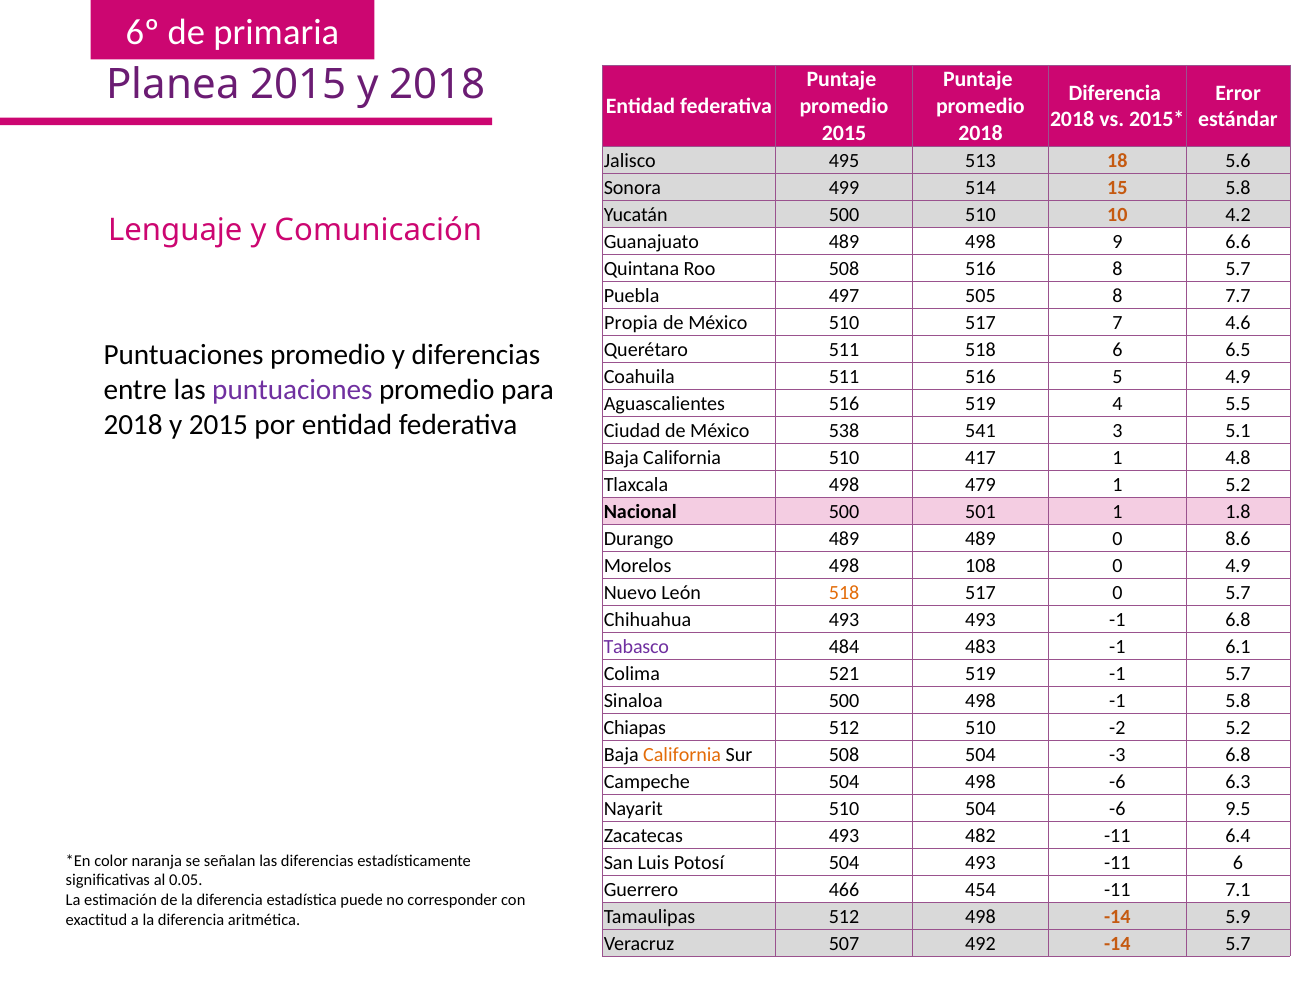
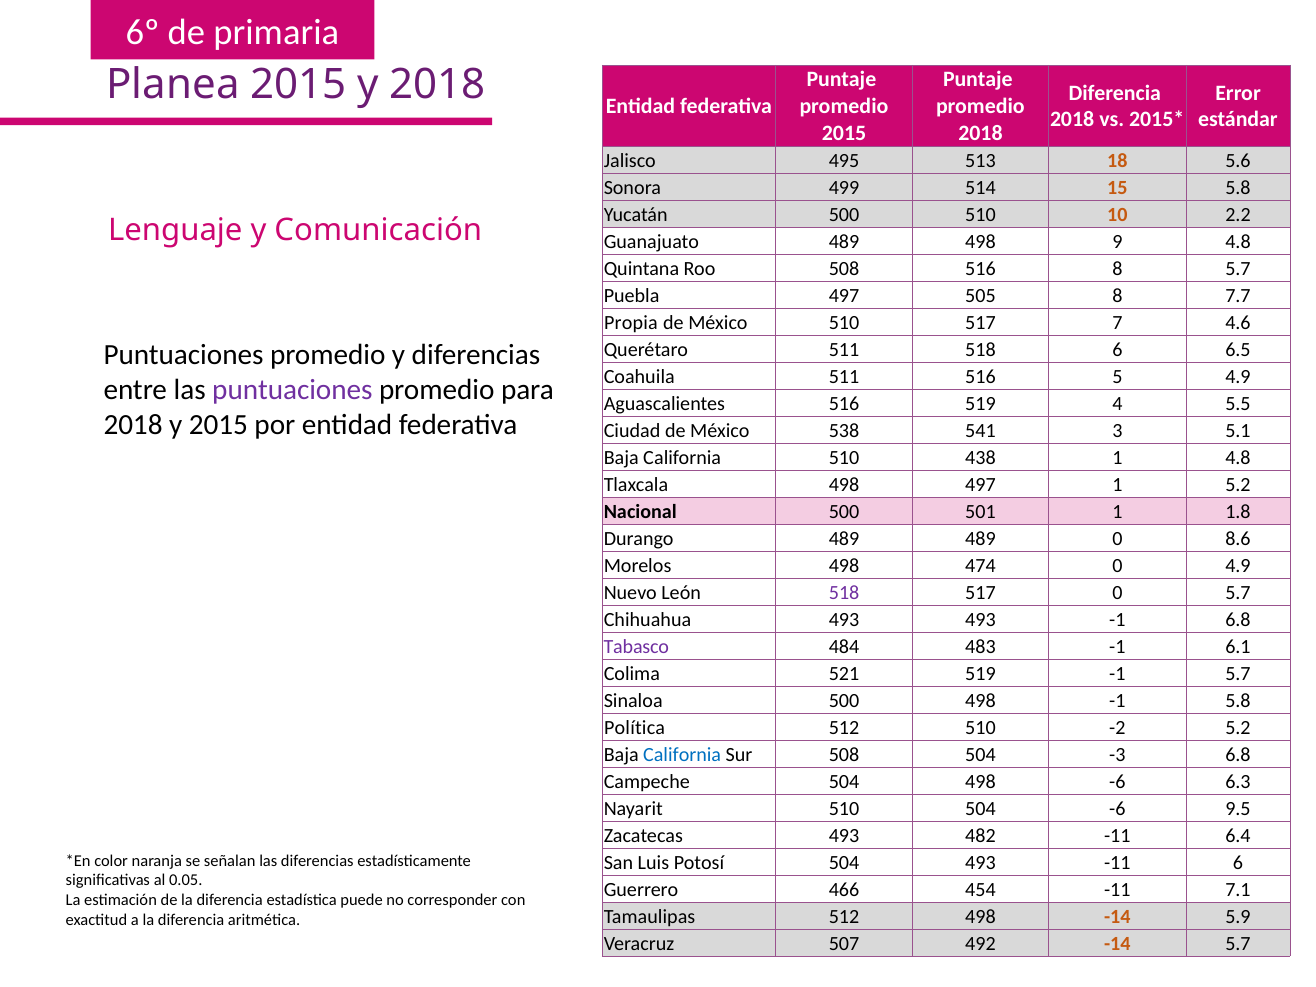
4.2: 4.2 -> 2.2
9 6.6: 6.6 -> 4.8
417: 417 -> 438
498 479: 479 -> 497
108: 108 -> 474
518 at (844, 593) colour: orange -> purple
Chiapas: Chiapas -> Política
California at (682, 755) colour: orange -> blue
